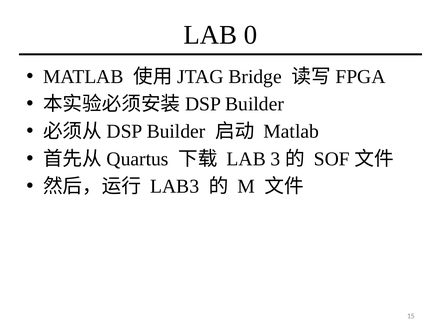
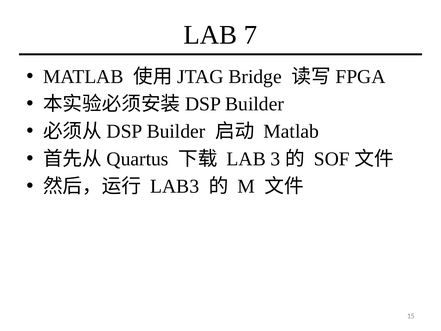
0: 0 -> 7
